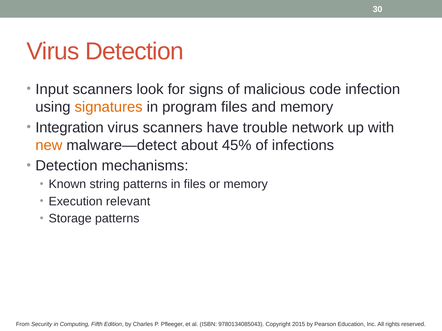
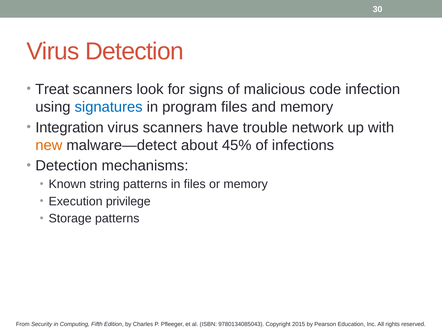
Input: Input -> Treat
signatures colour: orange -> blue
relevant: relevant -> privilege
